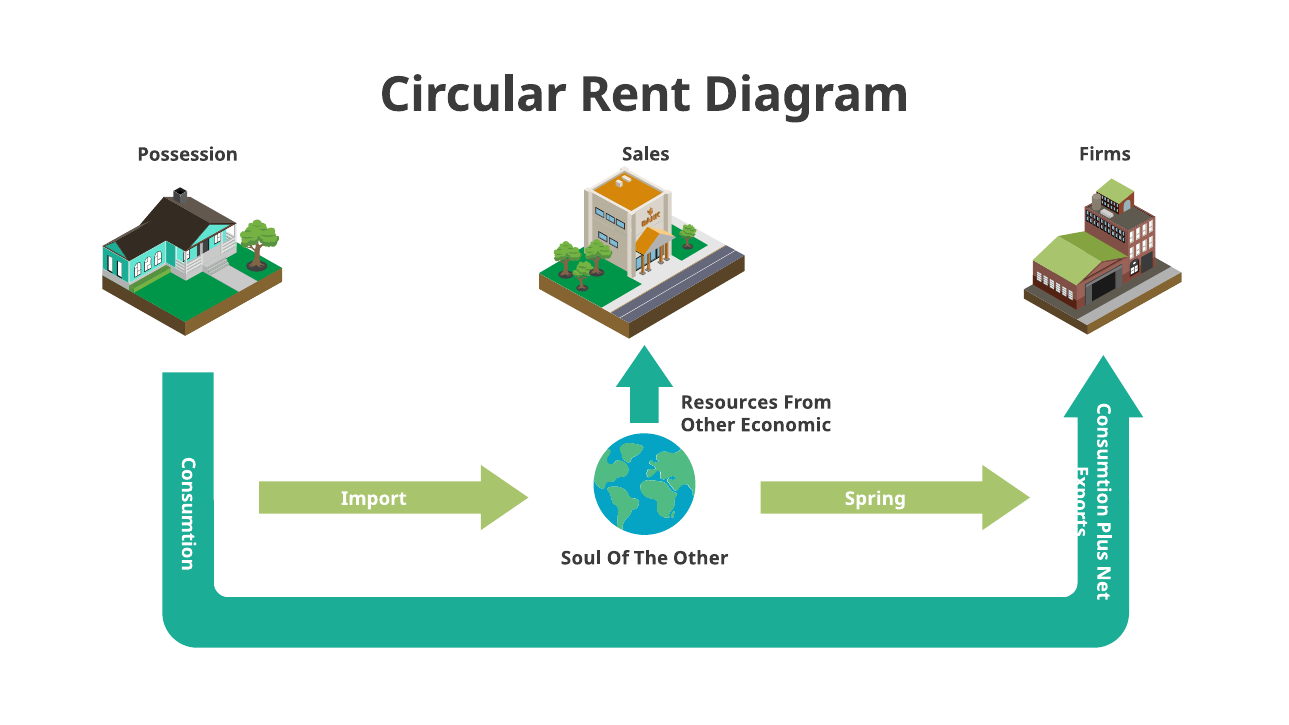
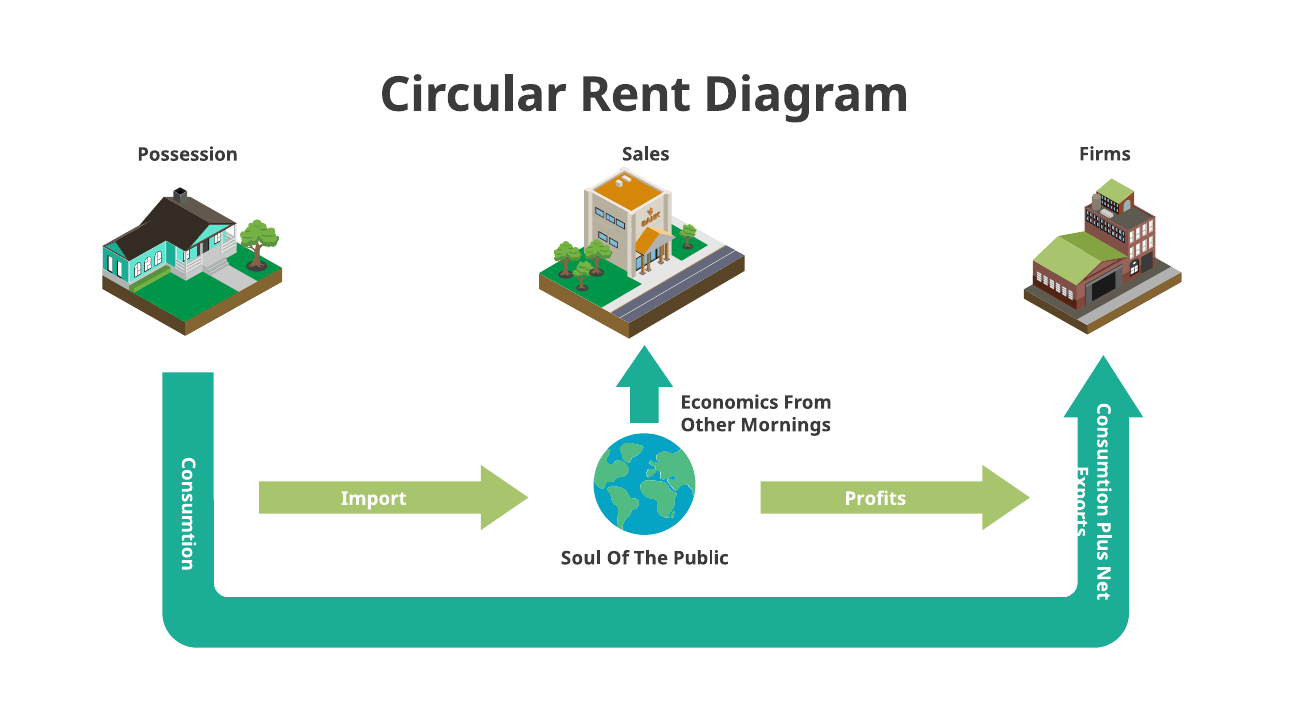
Resources: Resources -> Economics
Economic: Economic -> Mornings
Spring: Spring -> Profits
The Other: Other -> Public
